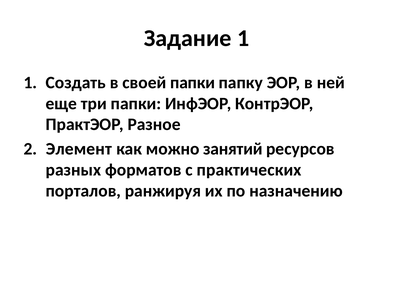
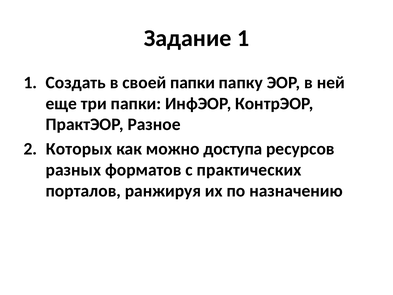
Элемент: Элемент -> Которых
занятий: занятий -> доступа
